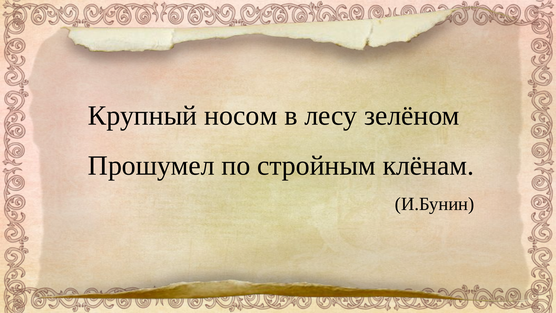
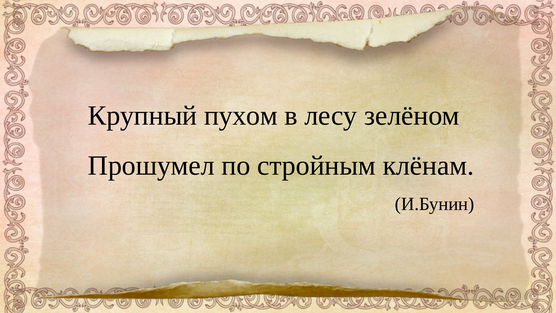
носом: носом -> пухом
